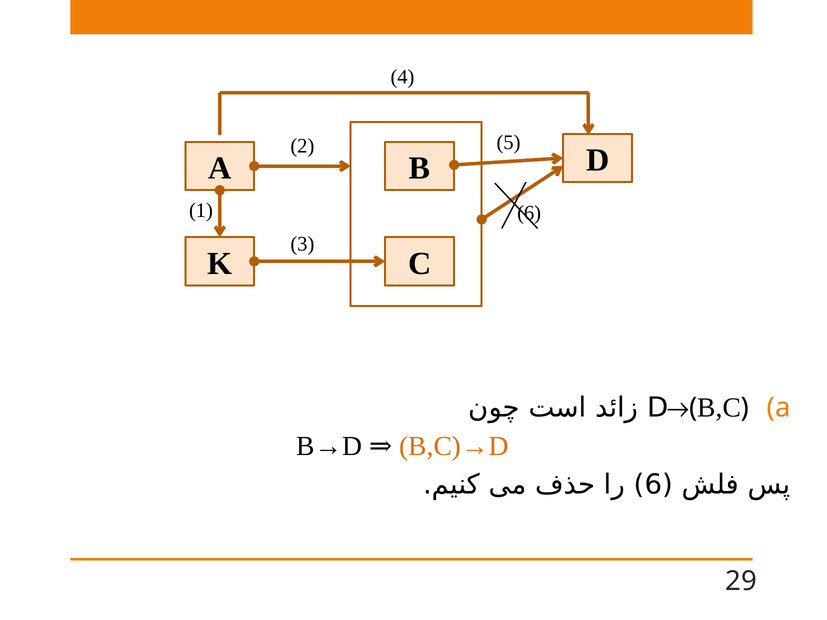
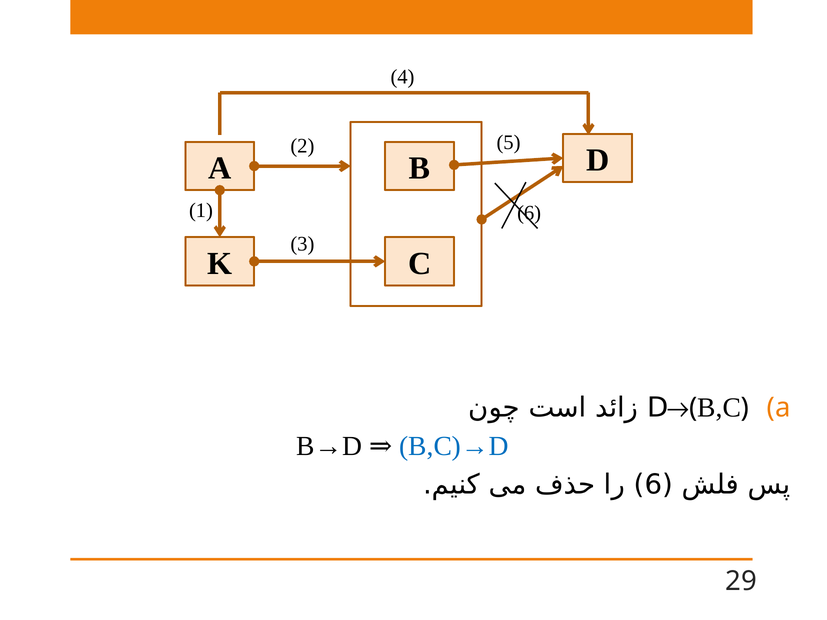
B,C)→D colour: orange -> blue
